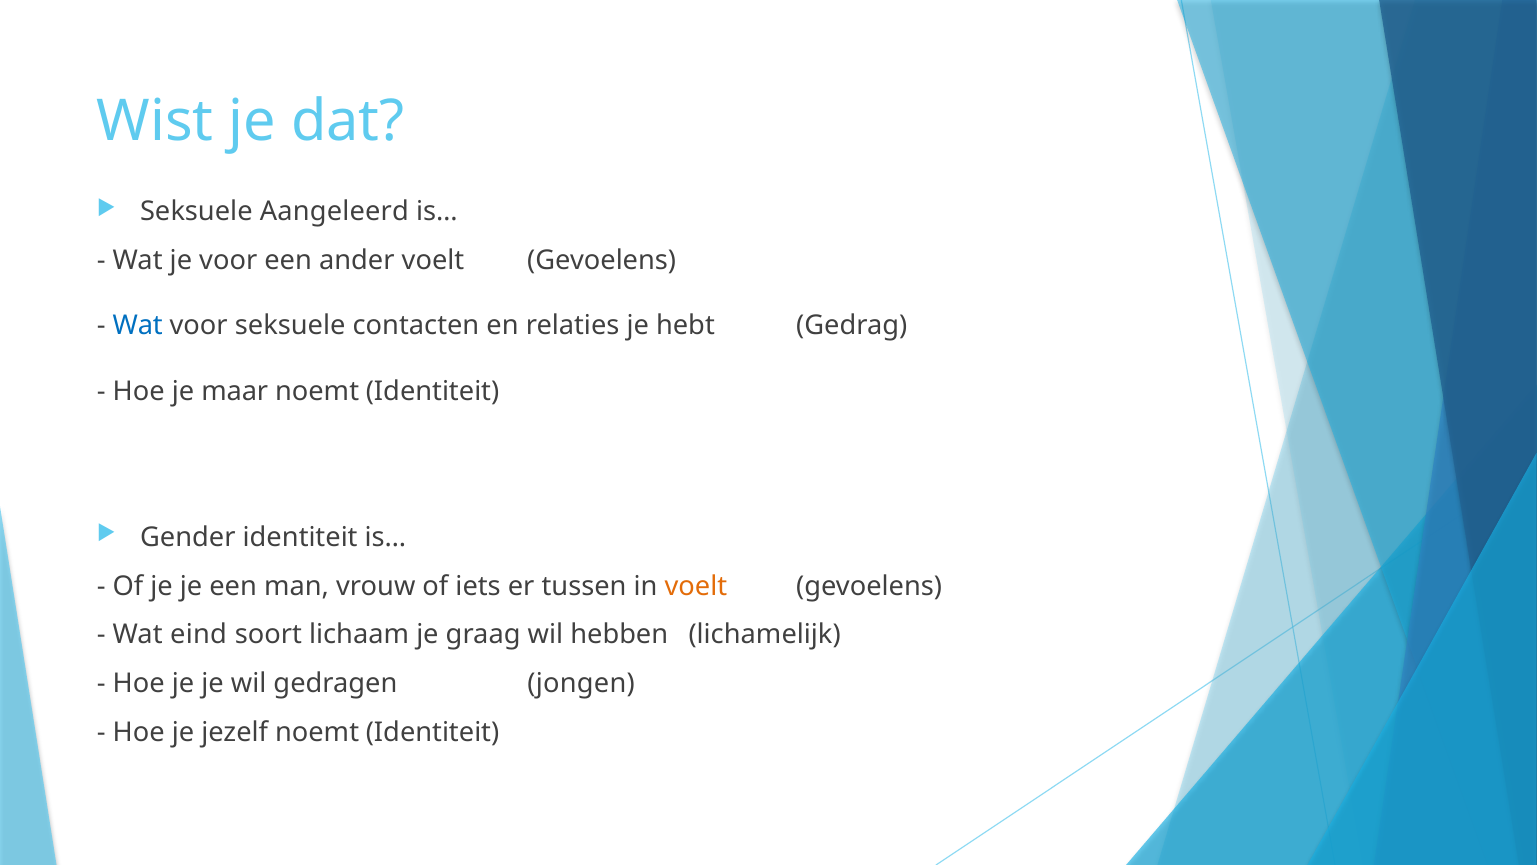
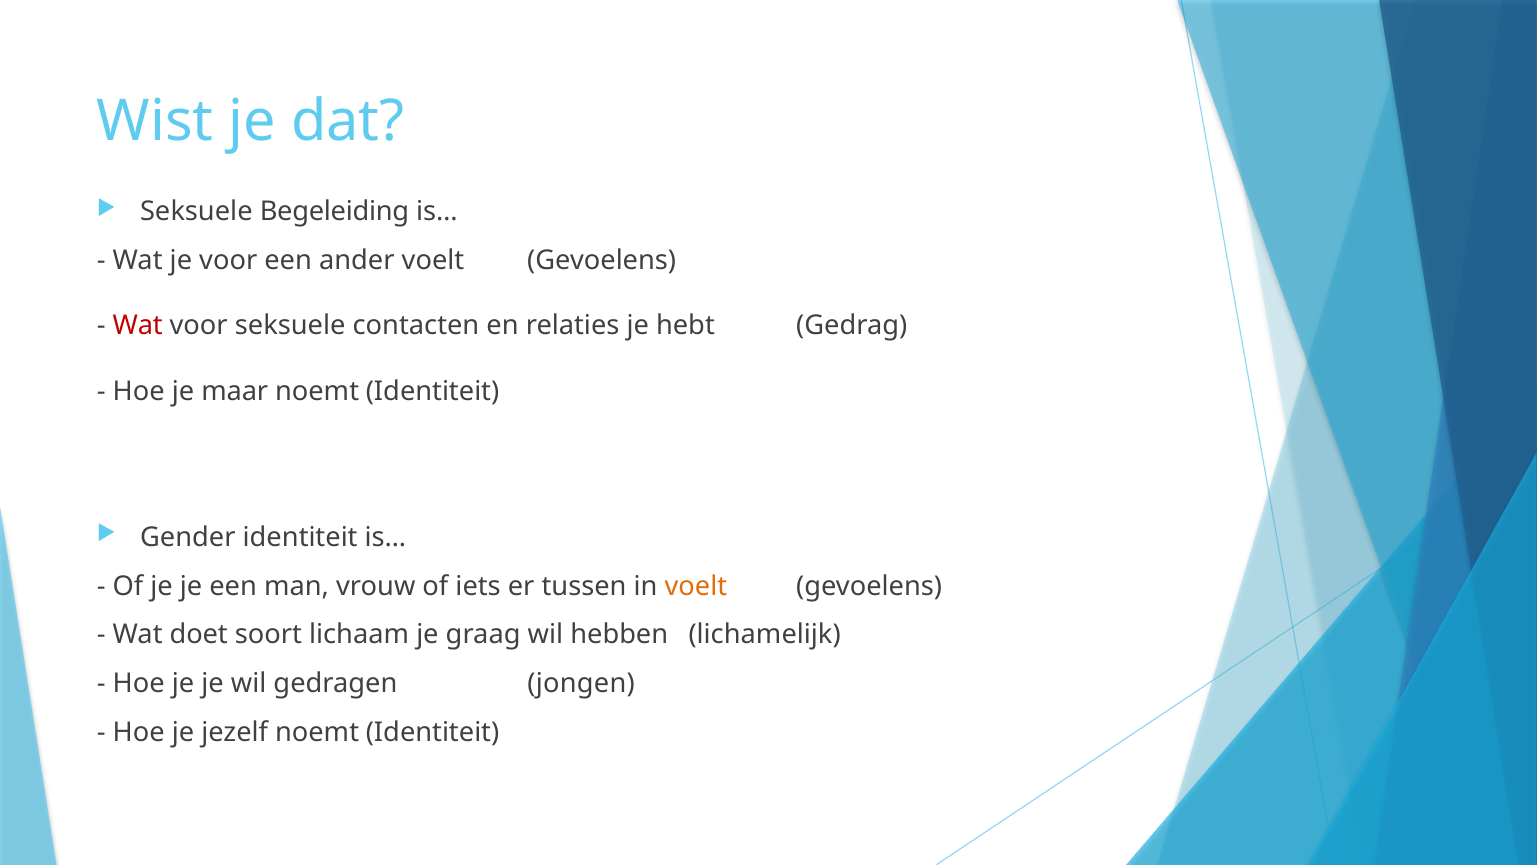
Aangeleerd: Aangeleerd -> Begeleiding
Wat at (138, 326) colour: blue -> red
eind: eind -> doet
